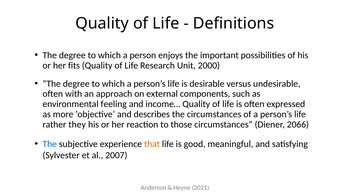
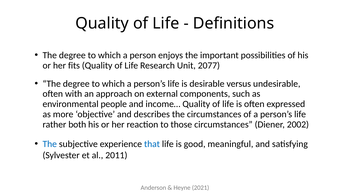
2000: 2000 -> 2077
feeling: feeling -> people
they: they -> both
2066: 2066 -> 2002
that colour: orange -> blue
2007: 2007 -> 2011
